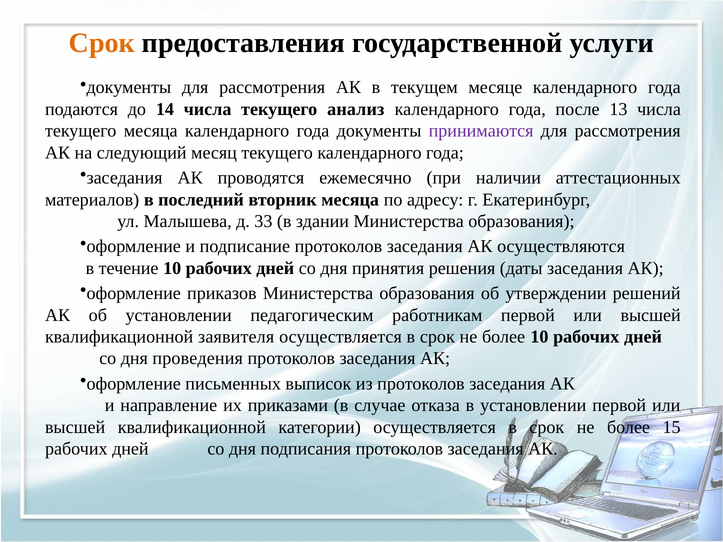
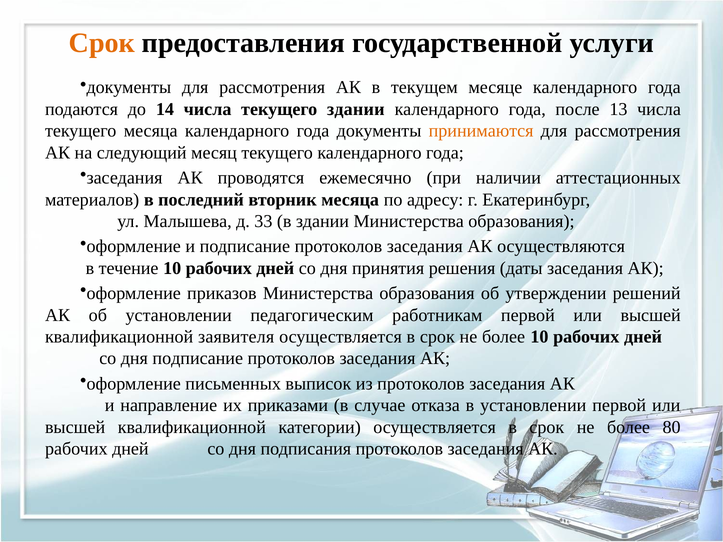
текущего анализ: анализ -> здании
принимаются colour: purple -> orange
дня проведения: проведения -> подписание
15: 15 -> 80
